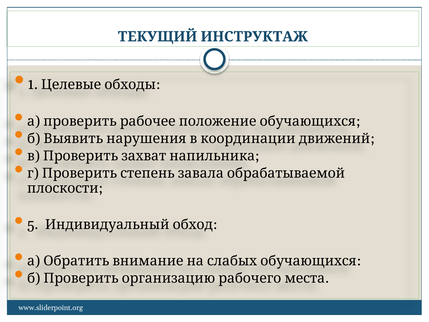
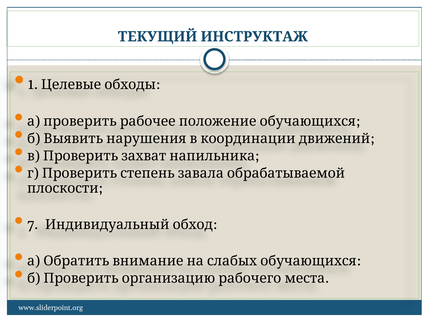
5: 5 -> 7
